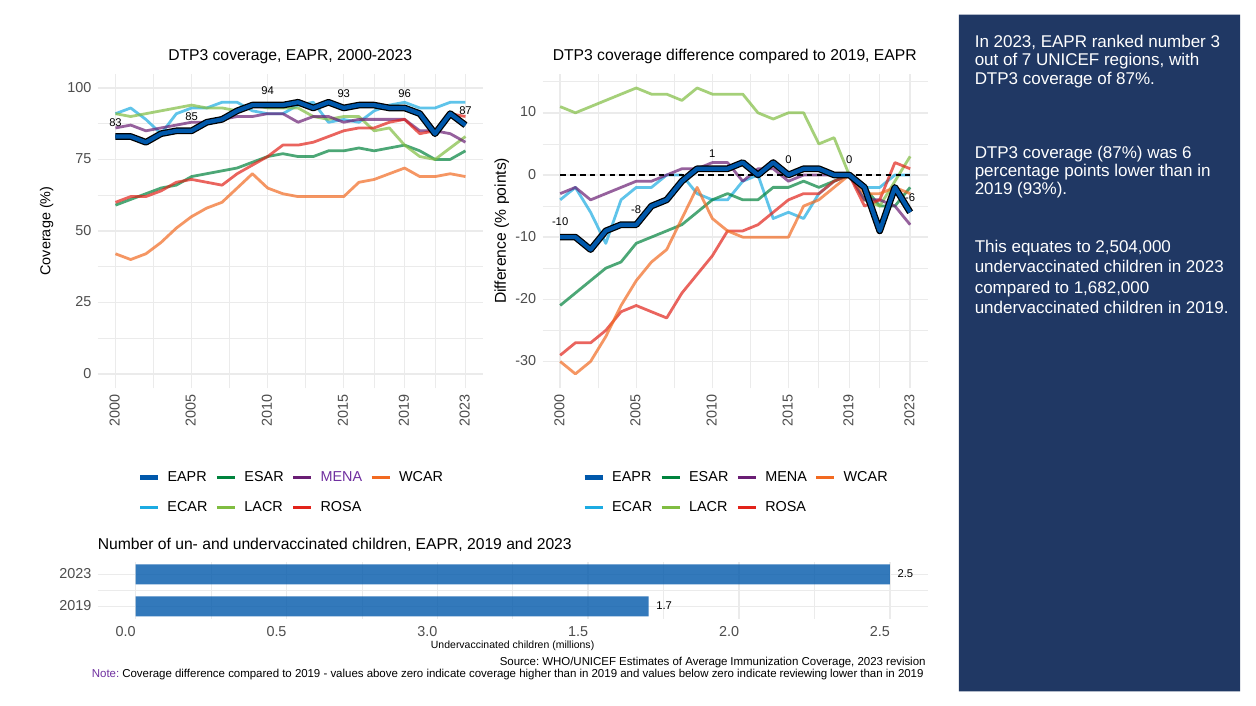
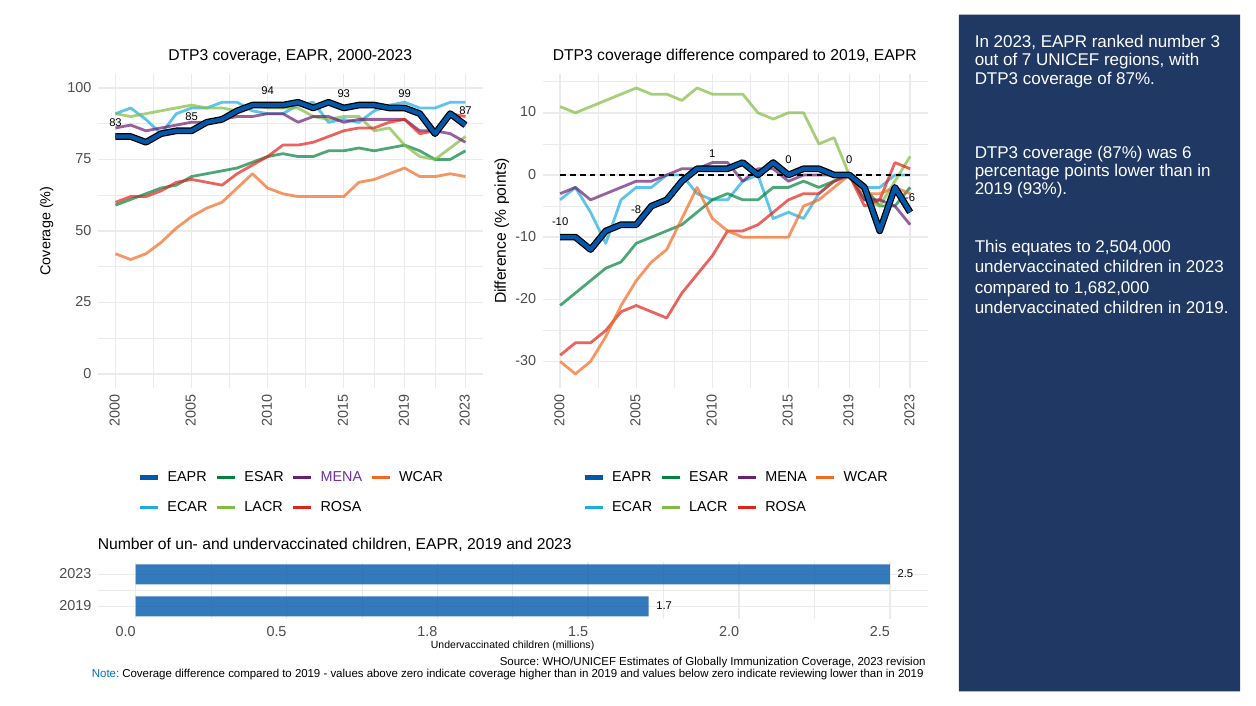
96: 96 -> 99
3.0: 3.0 -> 1.8
Average: Average -> Globally
Note colour: purple -> blue
